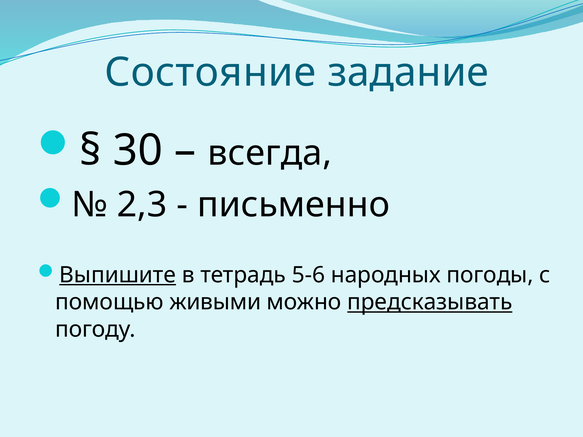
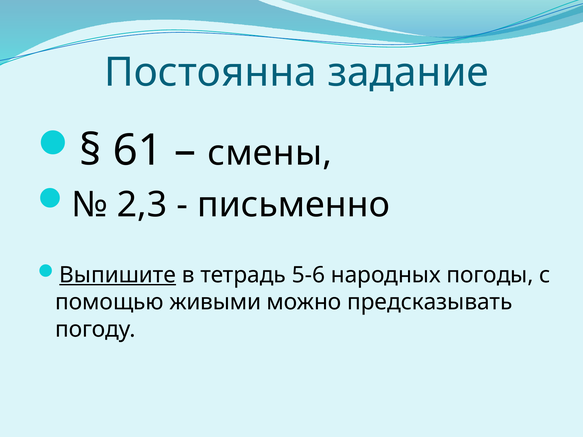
Состояние: Состояние -> Постоянна
30: 30 -> 61
всегда: всегда -> смены
предсказывать underline: present -> none
